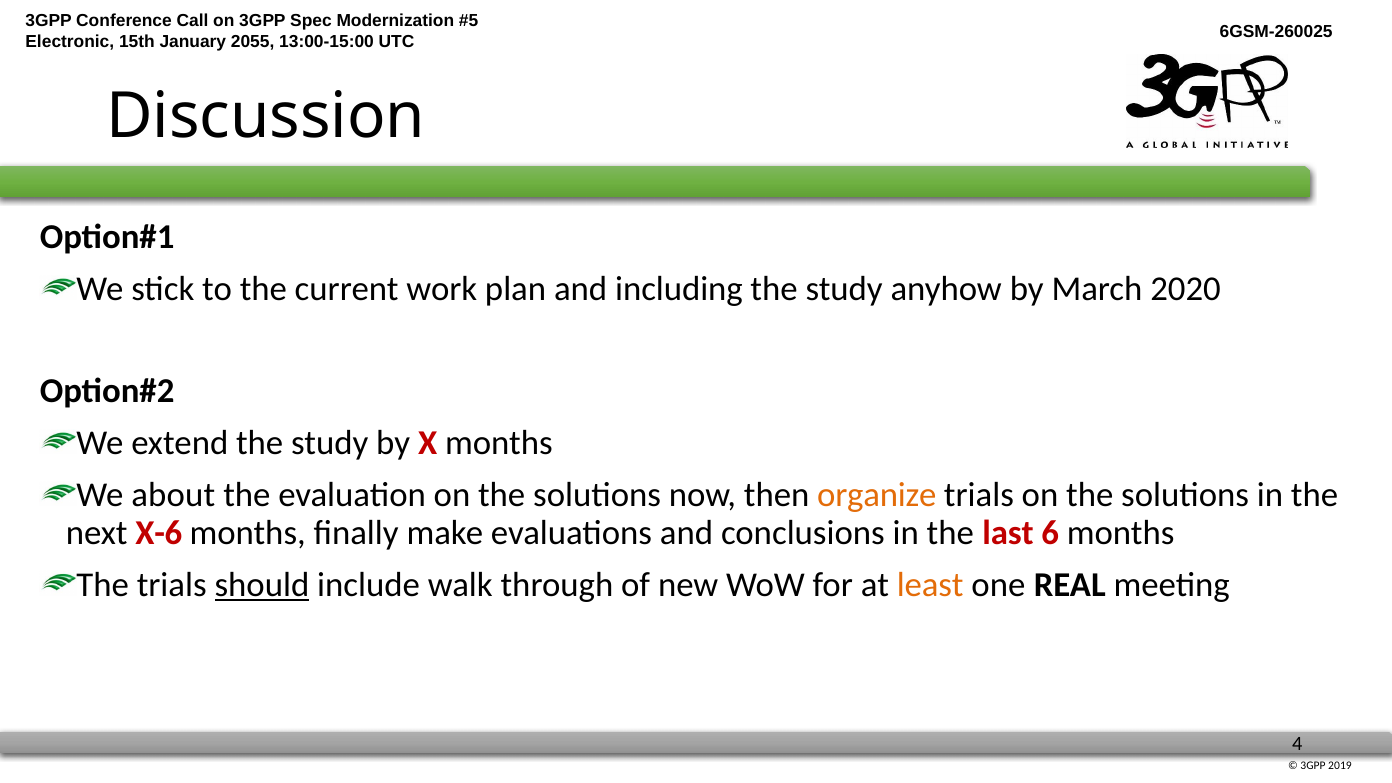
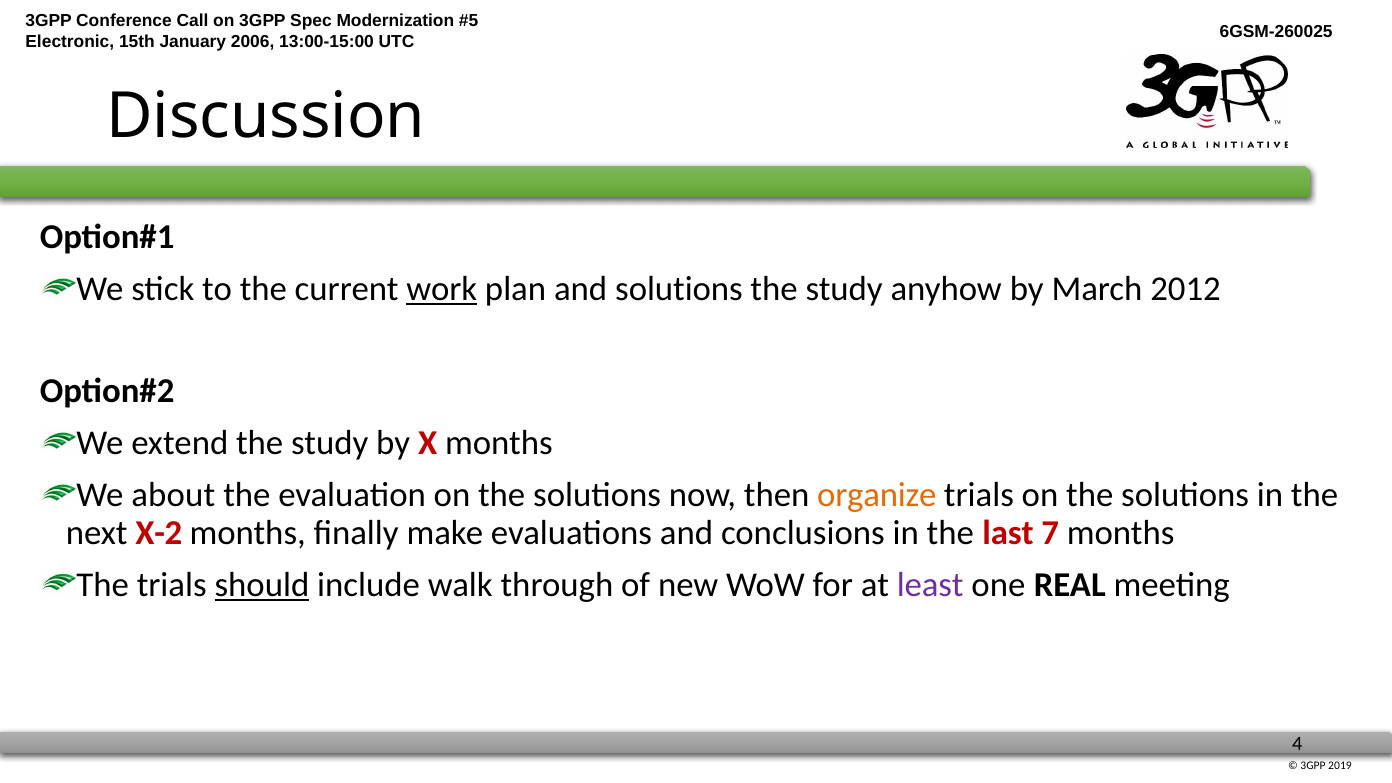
2055: 2055 -> 2006
work underline: none -> present
and including: including -> solutions
2020: 2020 -> 2012
X-6: X-6 -> X-2
6: 6 -> 7
least colour: orange -> purple
